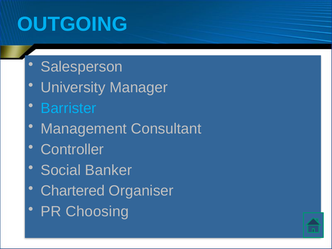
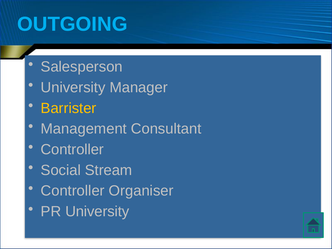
Barrister colour: light blue -> yellow
Banker: Banker -> Stream
Chartered at (73, 191): Chartered -> Controller
PR Choosing: Choosing -> University
